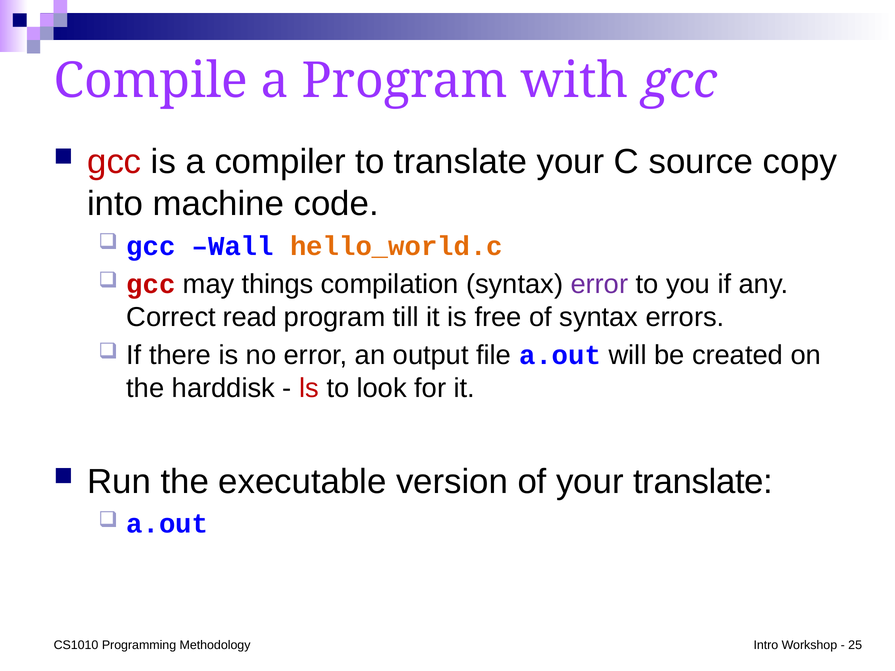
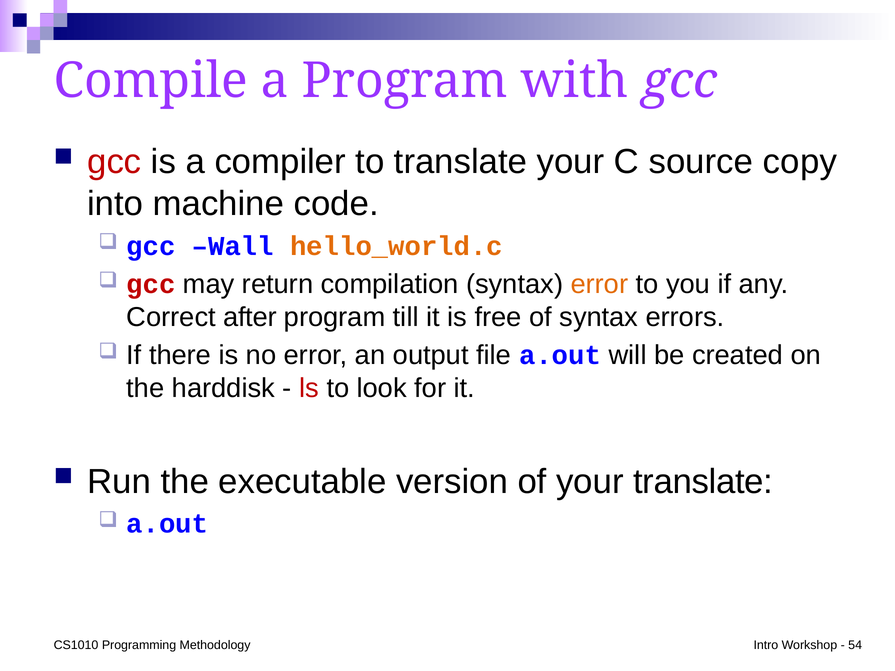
things: things -> return
error at (599, 284) colour: purple -> orange
read: read -> after
25: 25 -> 54
